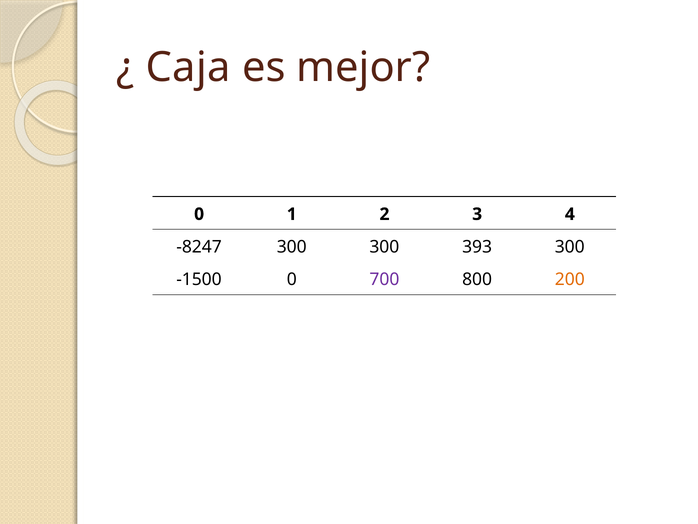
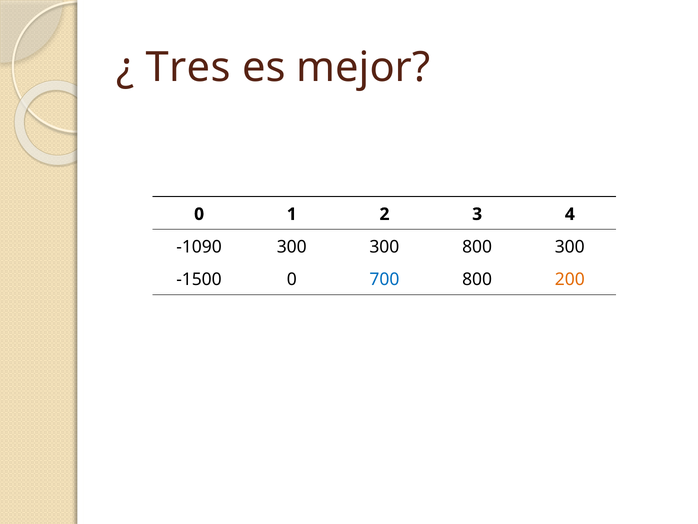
Caja: Caja -> Tres
-8247: -8247 -> -1090
300 393: 393 -> 800
700 colour: purple -> blue
